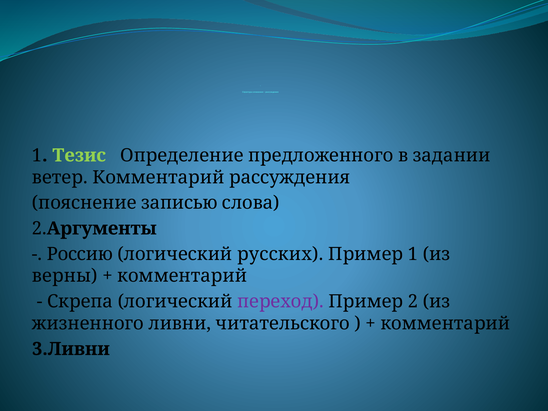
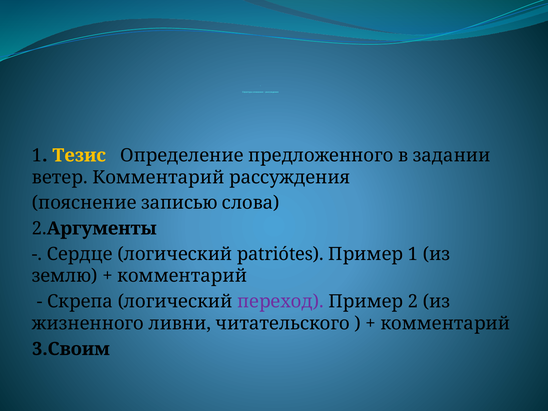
Тезис colour: light green -> yellow
Россию: Россию -> Сердце
русских: русских -> patriótes
верны: верны -> землю
3.Ливни: 3.Ливни -> 3.Своим
